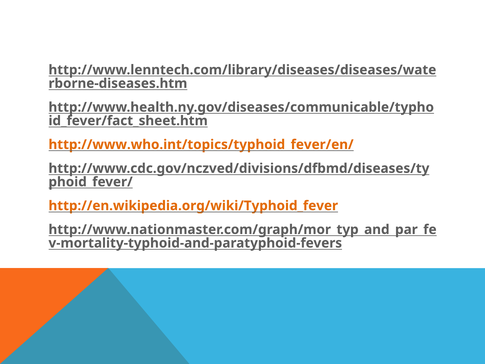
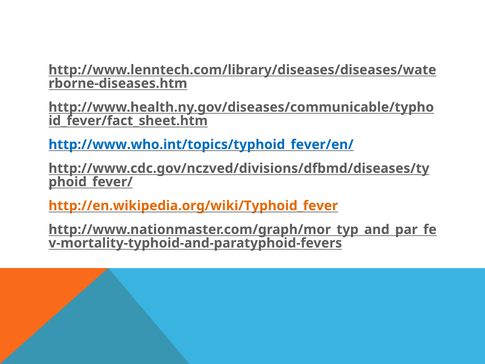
http://www.who.int/topics/typhoid_fever/en/ colour: orange -> blue
